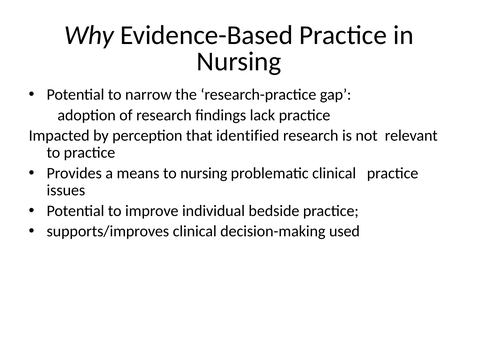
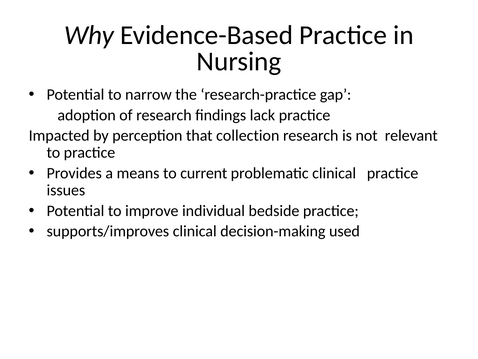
identified: identified -> collection
to nursing: nursing -> current
